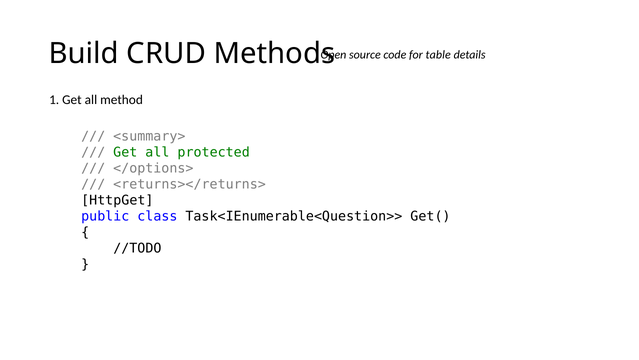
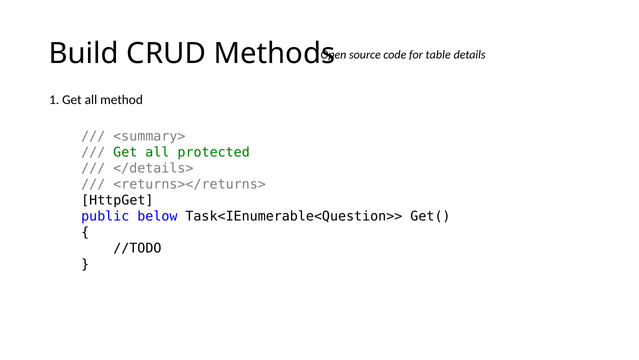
</options>: </options> -> </details>
class: class -> below
